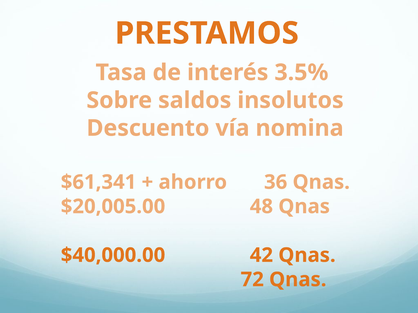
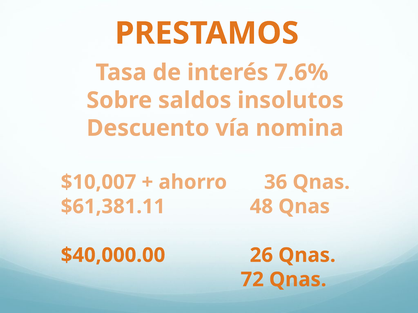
3.5%: 3.5% -> 7.6%
$61,341: $61,341 -> $10,007
$20,005.00: $20,005.00 -> $61,381.11
42: 42 -> 26
